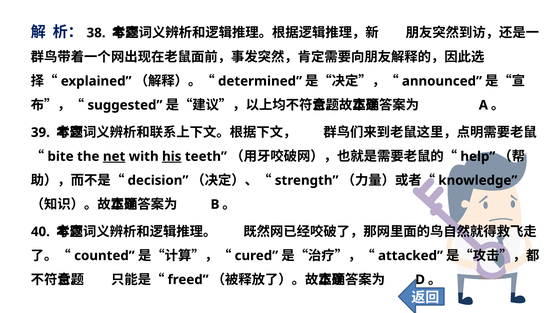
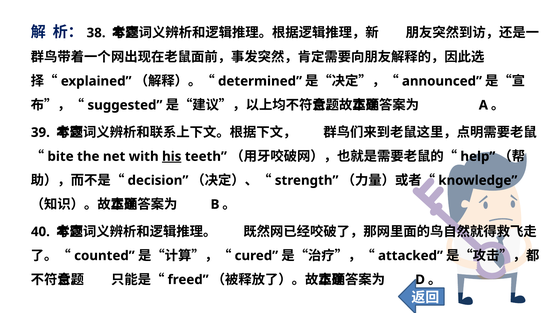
net underline: present -> none
